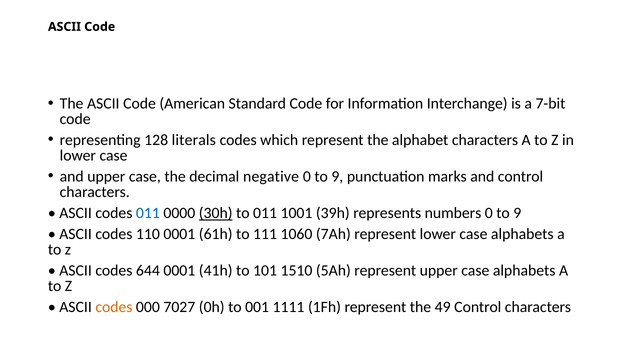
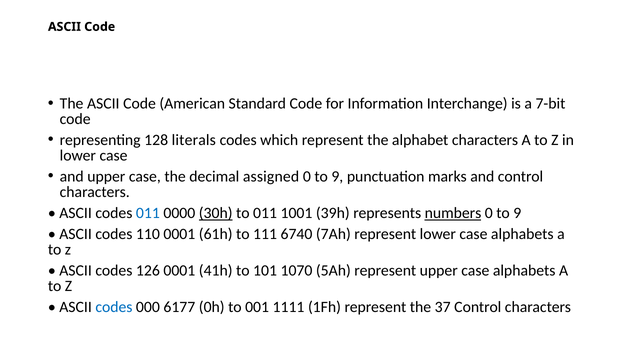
negative: negative -> assigned
numbers underline: none -> present
1060: 1060 -> 6740
644: 644 -> 126
1510: 1510 -> 1070
codes at (114, 307) colour: orange -> blue
7027: 7027 -> 6177
49: 49 -> 37
